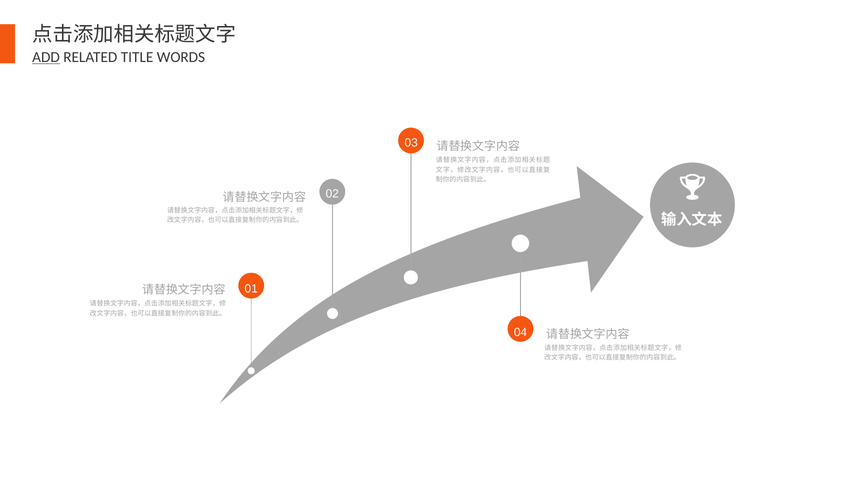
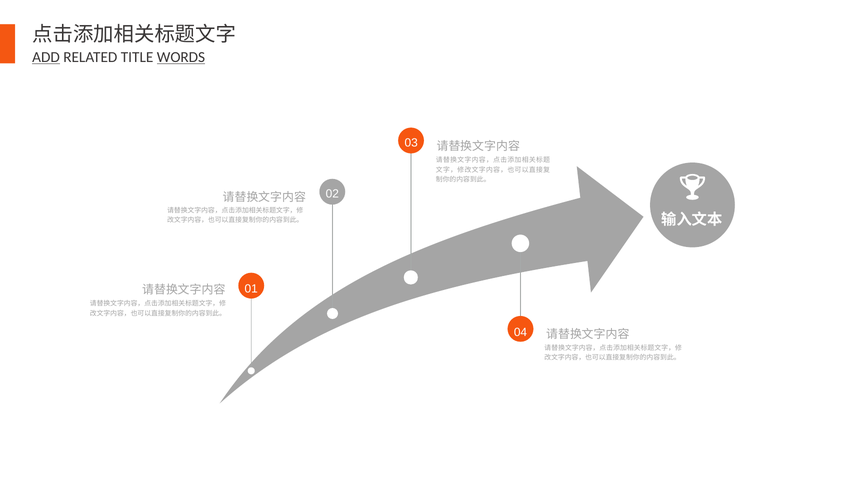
WORDS underline: none -> present
